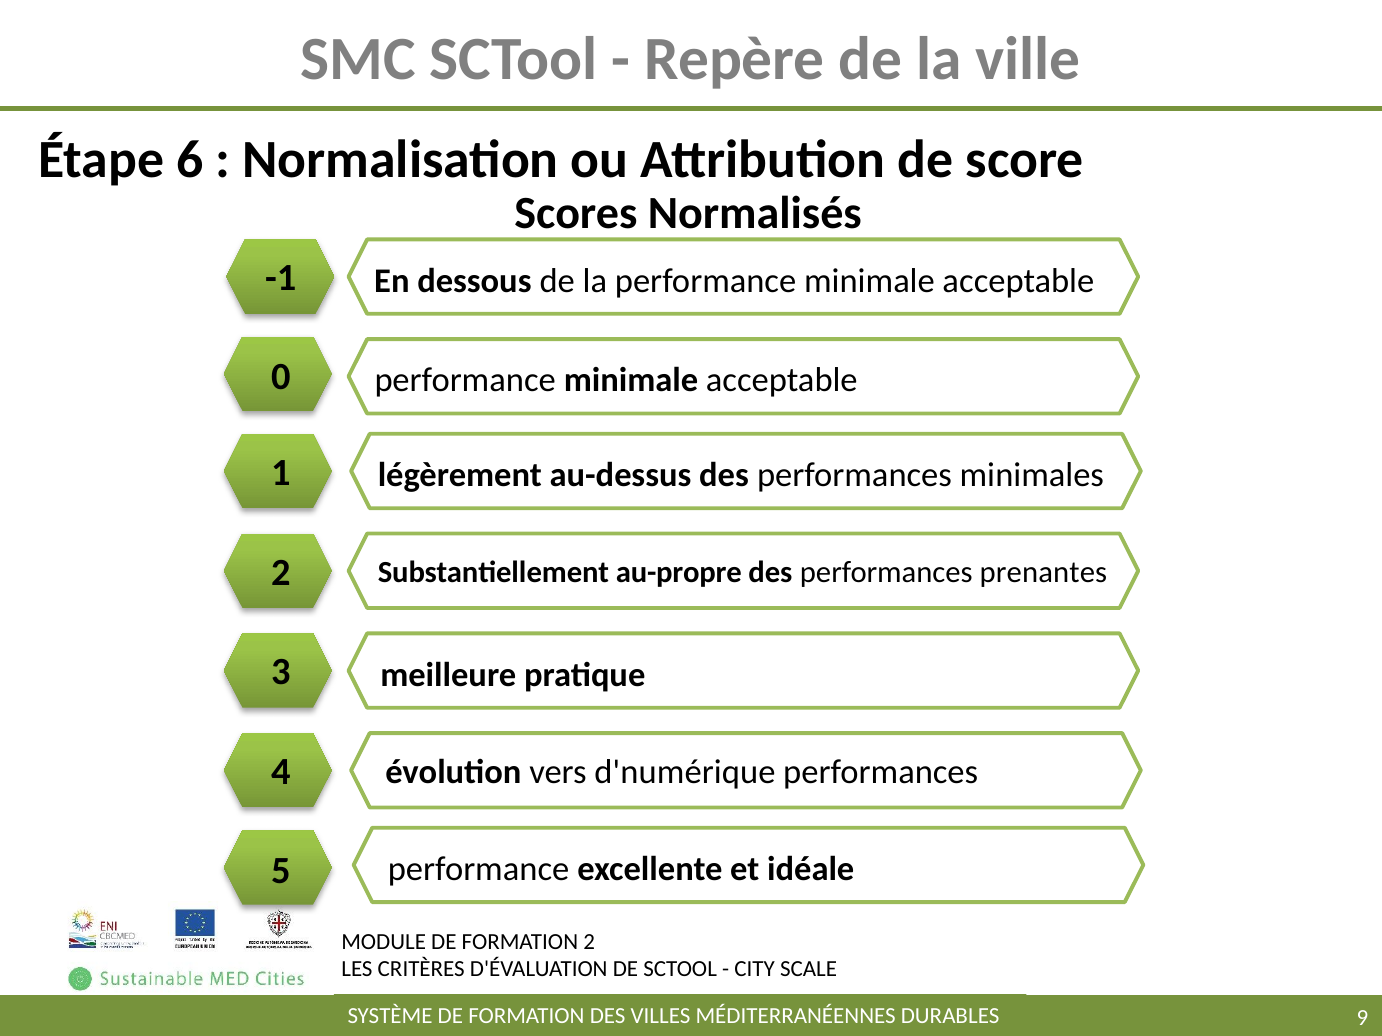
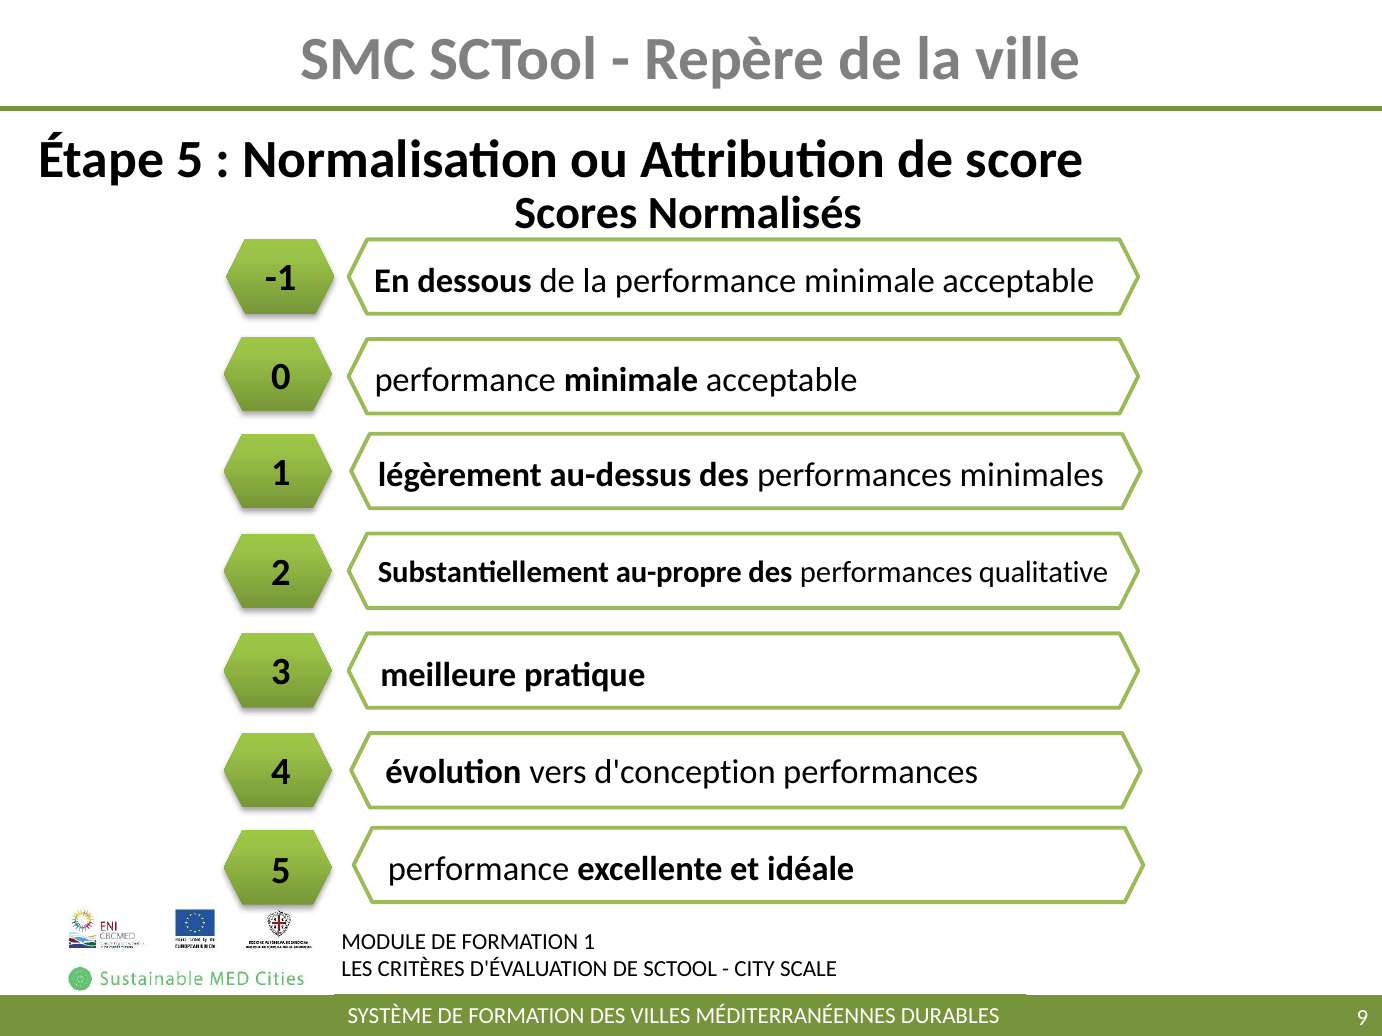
Étape 6: 6 -> 5
prenantes: prenantes -> qualitative
d'numérique: d'numérique -> d'conception
FORMATION 2: 2 -> 1
